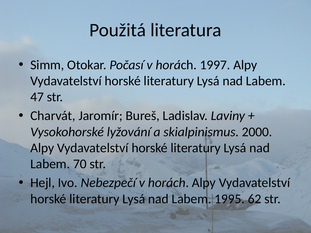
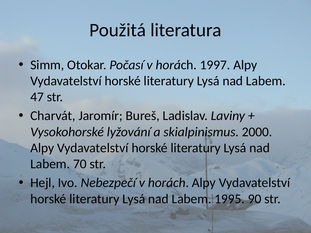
62: 62 -> 90
